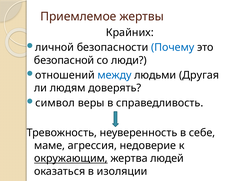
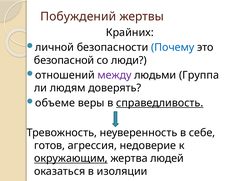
Приемлемое: Приемлемое -> Побуждений
между colour: blue -> purple
Другая: Другая -> Группа
символ: символ -> объеме
справедливость underline: none -> present
маме: маме -> готов
